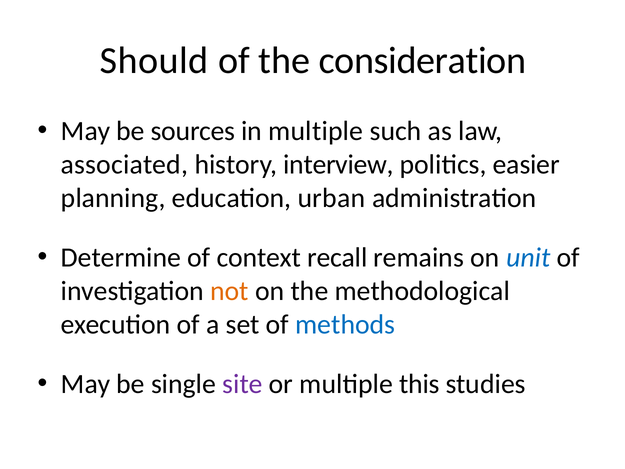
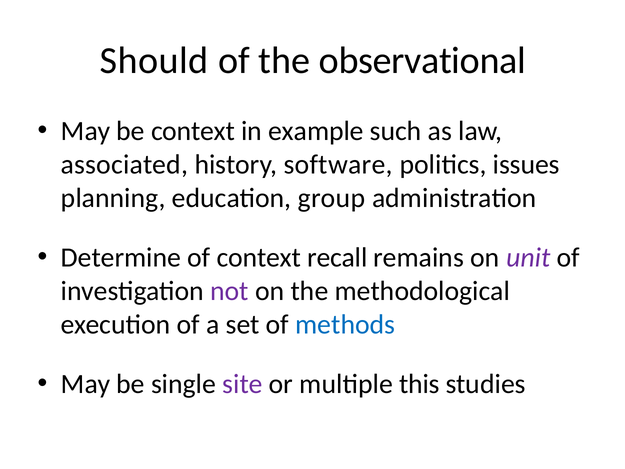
consideration: consideration -> observational
be sources: sources -> context
in multiple: multiple -> example
interview: interview -> software
easier: easier -> issues
urban: urban -> group
unit colour: blue -> purple
not colour: orange -> purple
